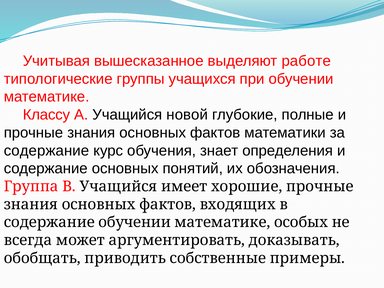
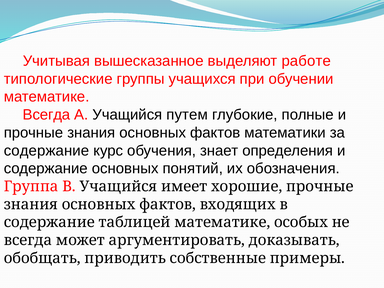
Классу at (46, 115): Классу -> Всегда
новой: новой -> путем
содержание обучении: обучении -> таблицей
